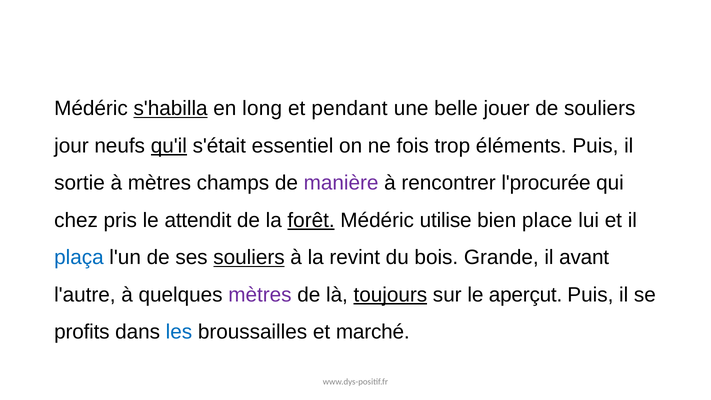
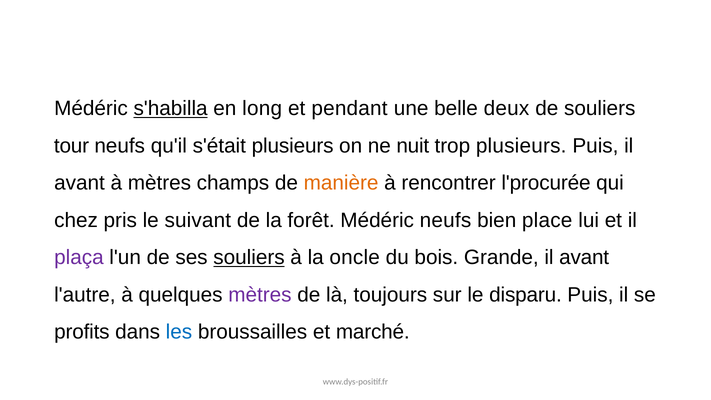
jouer: jouer -> deux
jour: jour -> tour
qu'il underline: present -> none
s'était essentiel: essentiel -> plusieurs
fois: fois -> nuit
trop éléments: éléments -> plusieurs
sortie at (80, 183): sortie -> avant
manière colour: purple -> orange
attendit: attendit -> suivant
forêt underline: present -> none
Médéric utilise: utilise -> neufs
plaça colour: blue -> purple
revint: revint -> oncle
toujours underline: present -> none
aperçut: aperçut -> disparu
